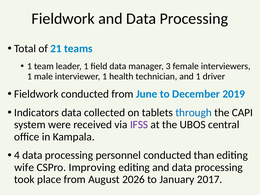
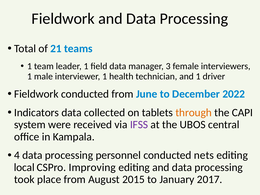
2019: 2019 -> 2022
through colour: blue -> orange
than: than -> nets
wife: wife -> local
2026: 2026 -> 2015
